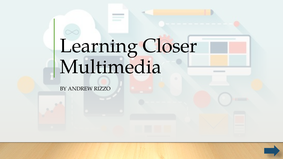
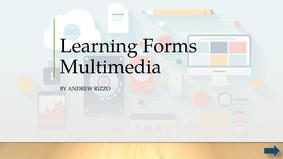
Closer: Closer -> Forms
